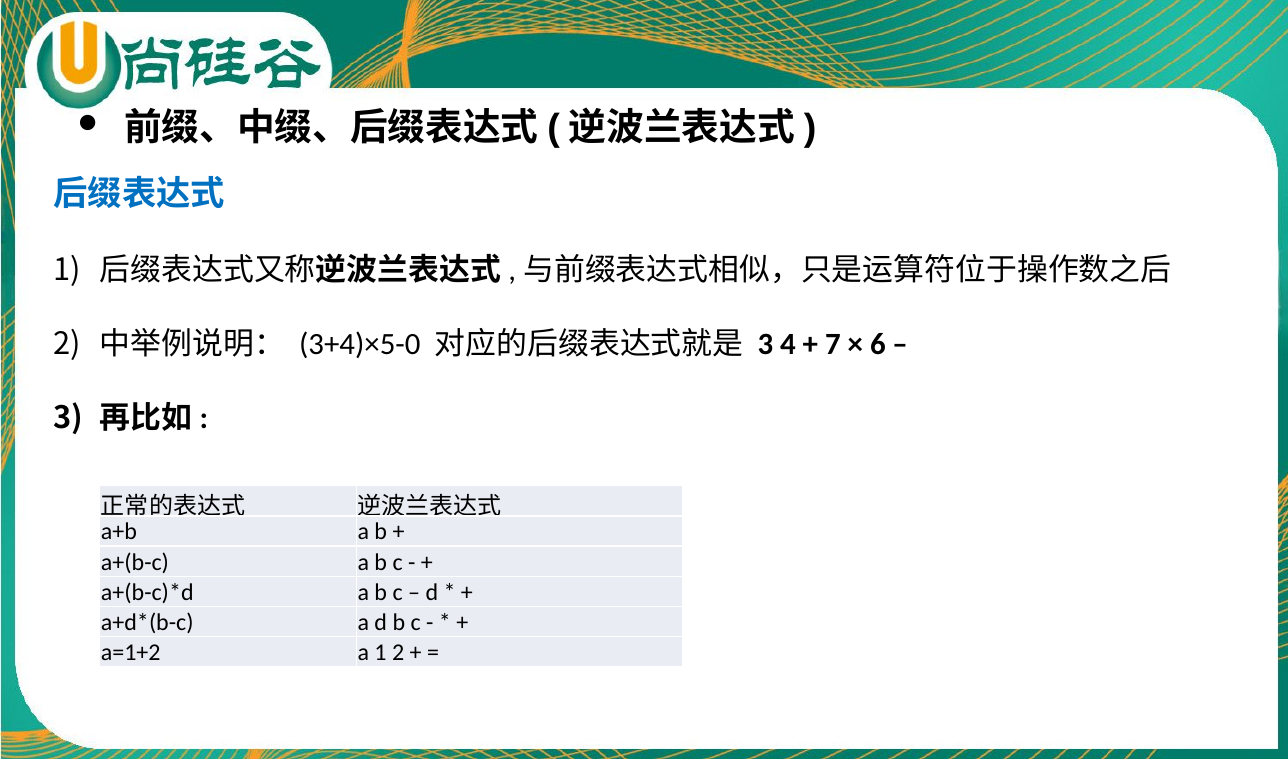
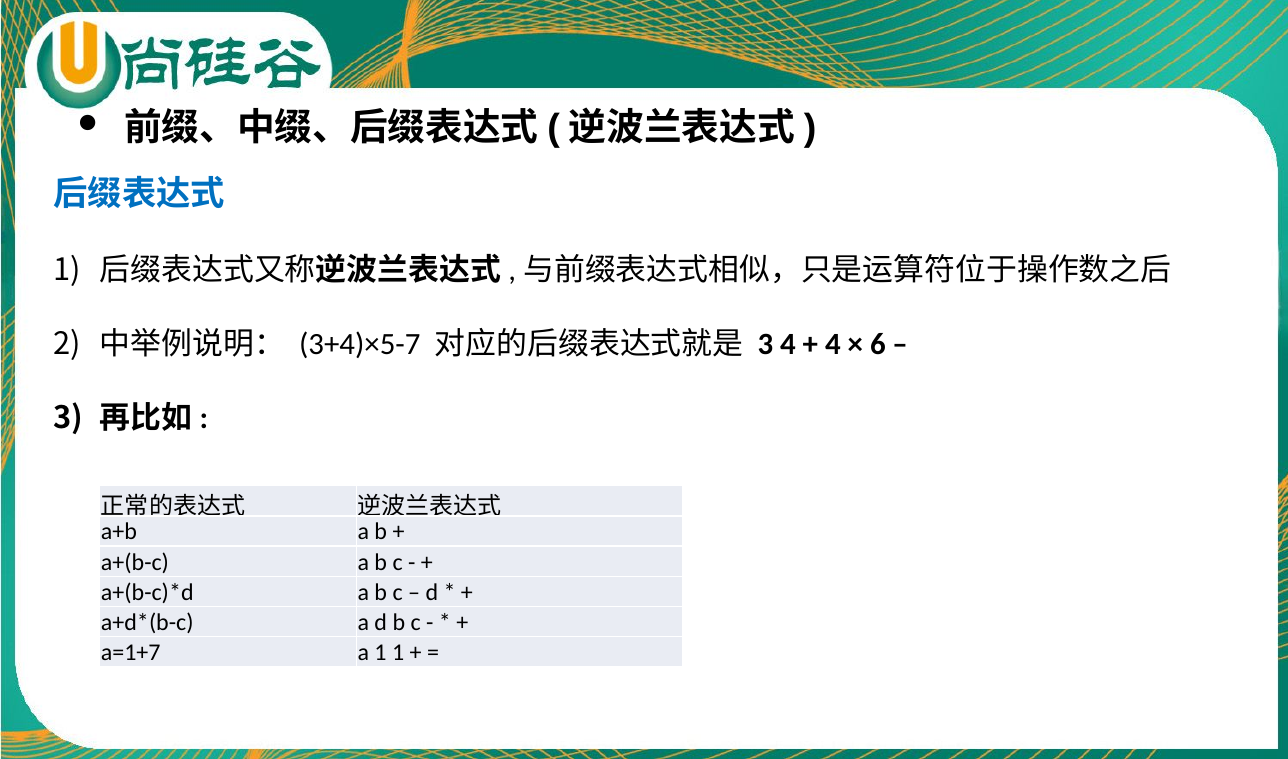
3+4)×5-0: 3+4)×5-0 -> 3+4)×5-7
7 at (833, 344): 7 -> 4
a=1+2: a=1+2 -> a=1+7
1 2: 2 -> 1
